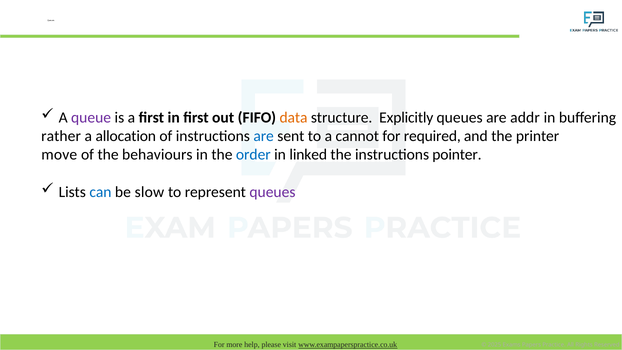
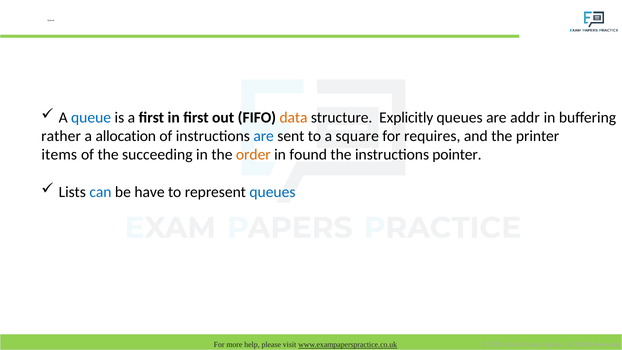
queue colour: purple -> blue
cannot: cannot -> square
required: required -> requires
move: move -> items
behaviours: behaviours -> succeeding
order colour: blue -> orange
linked: linked -> found
slow: slow -> have
queues at (272, 192) colour: purple -> blue
